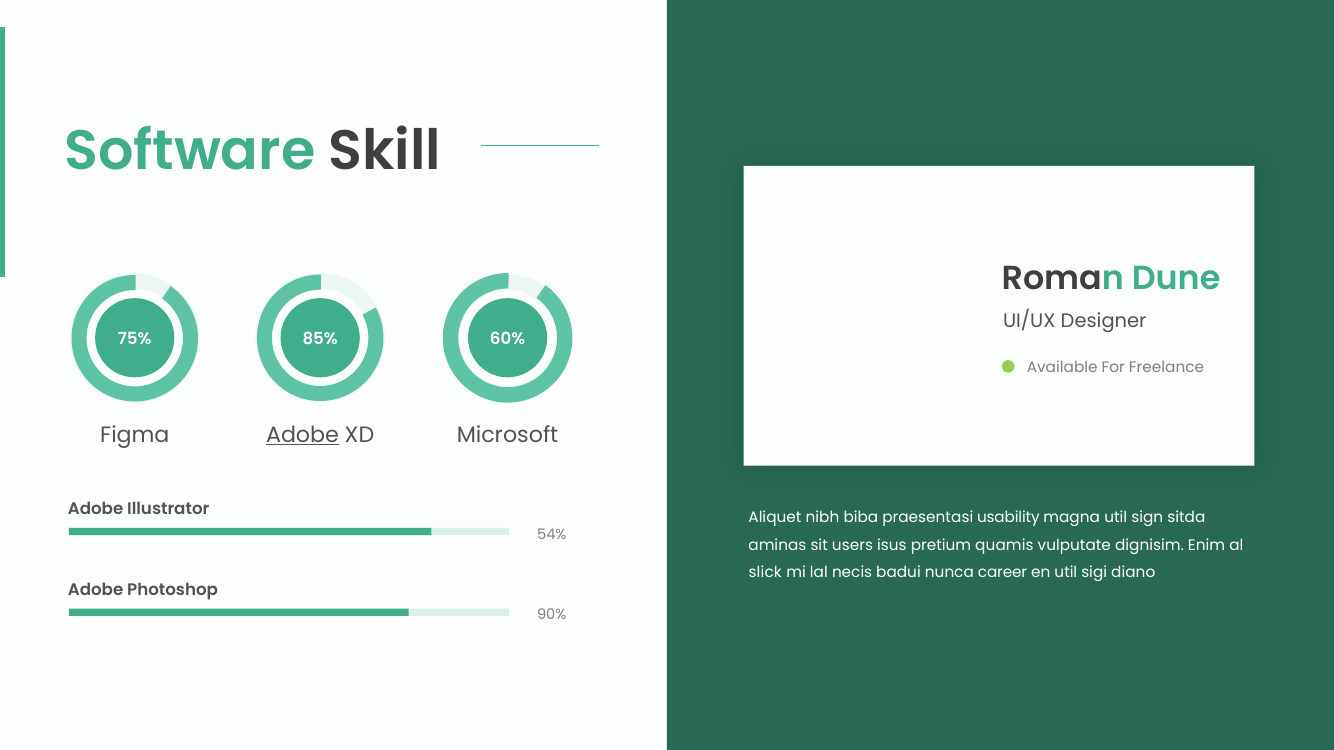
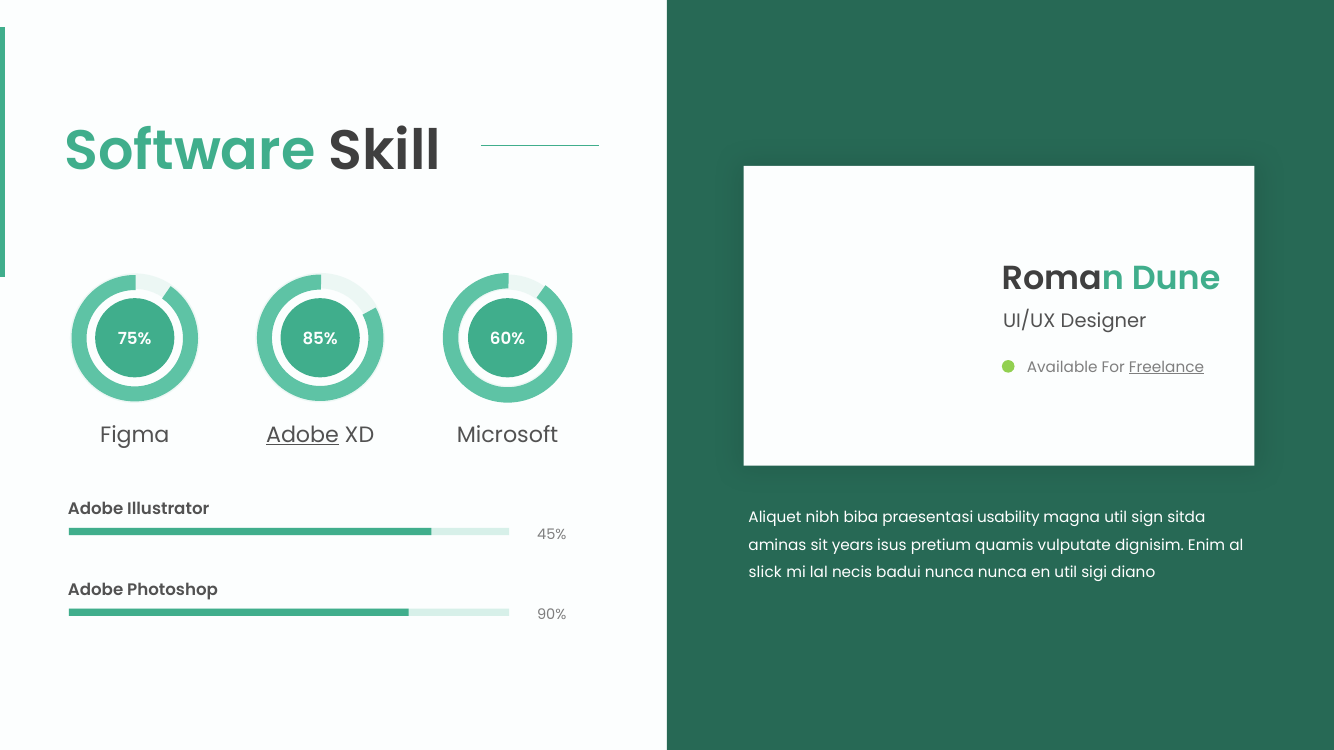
Freelance underline: none -> present
54%: 54% -> 45%
users: users -> years
nunca career: career -> nunca
